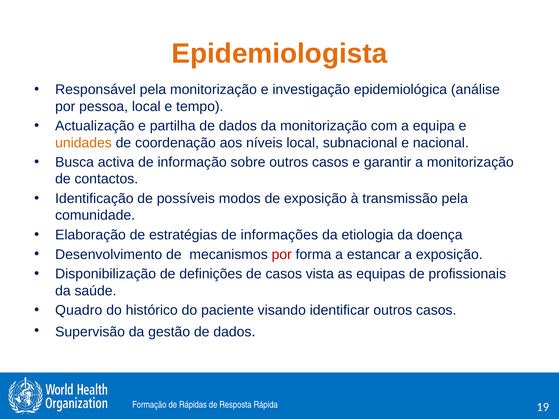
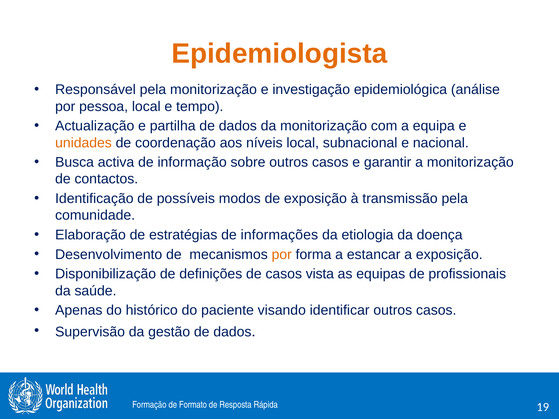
por at (282, 255) colour: red -> orange
Quadro: Quadro -> Apenas
Rápidas: Rápidas -> Formato
